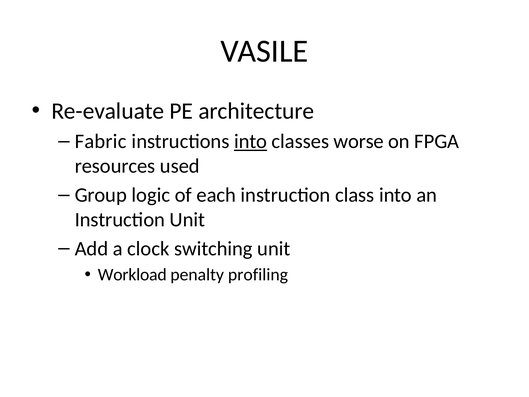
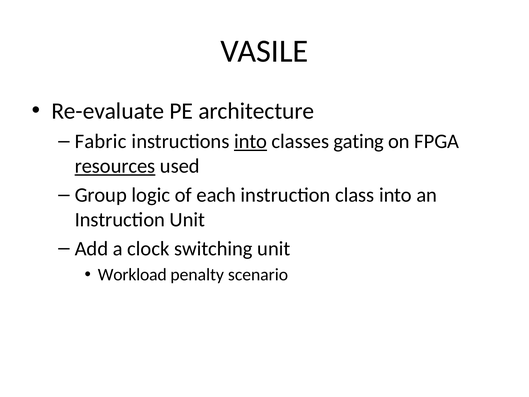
worse: worse -> gating
resources underline: none -> present
profiling: profiling -> scenario
